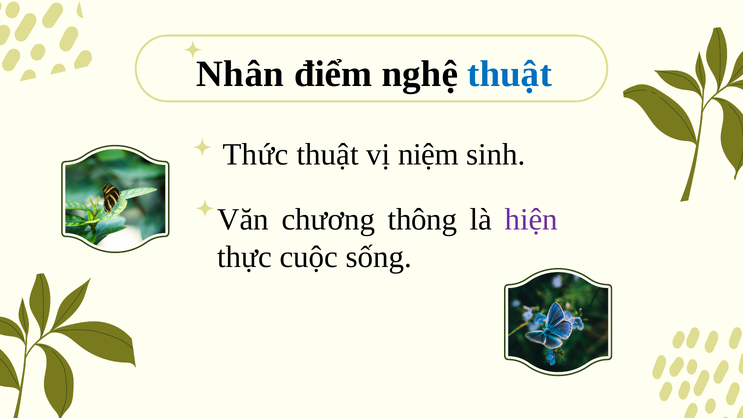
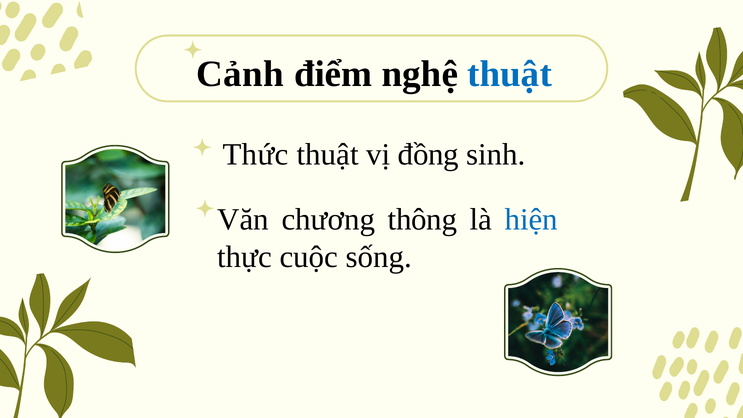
Nhân: Nhân -> Cảnh
niệm: niệm -> đồng
hiện colour: purple -> blue
